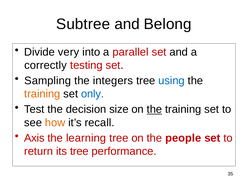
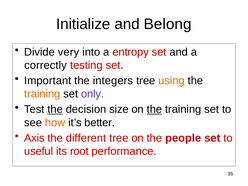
Subtree: Subtree -> Initialize
parallel: parallel -> entropy
Sampling: Sampling -> Important
using colour: blue -> orange
only colour: blue -> purple
the at (55, 109) underline: none -> present
recall: recall -> better
learning: learning -> different
return: return -> useful
its tree: tree -> root
